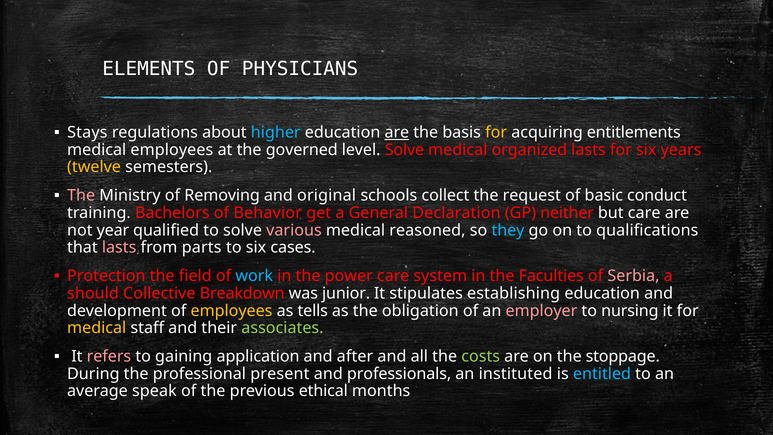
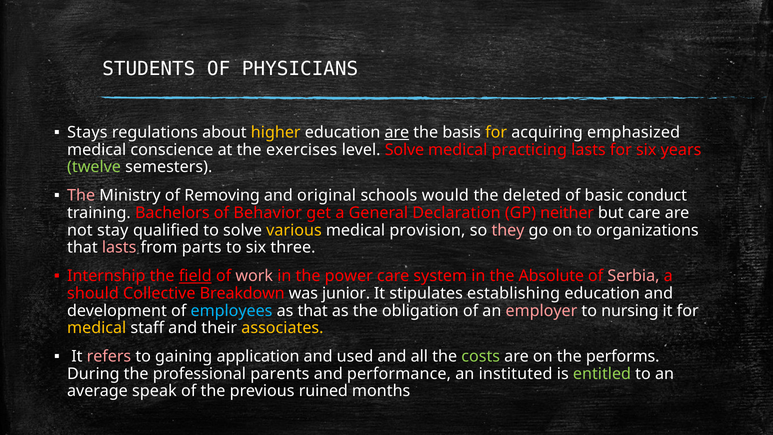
ELEMENTS: ELEMENTS -> STUDENTS
higher colour: light blue -> yellow
entitlements: entitlements -> emphasized
medical employees: employees -> conscience
governed: governed -> exercises
organized: organized -> practicing
twelve colour: yellow -> light green
collect: collect -> would
request: request -> deleted
year: year -> stay
various colour: pink -> yellow
reasoned: reasoned -> provision
they colour: light blue -> pink
qualiﬁcations: qualiﬁcations -> organizations
cases: cases -> three
Protection: Protection -> Internship
ﬁeld underline: none -> present
work colour: light blue -> pink
Faculties: Faculties -> Absolute
employees at (232, 311) colour: yellow -> light blue
as tells: tells -> that
associates colour: light green -> yellow
after: after -> used
stoppage: stoppage -> performs
present: present -> parents
professionals: professionals -> performance
entitled colour: light blue -> light green
ethical: ethical -> ruined
